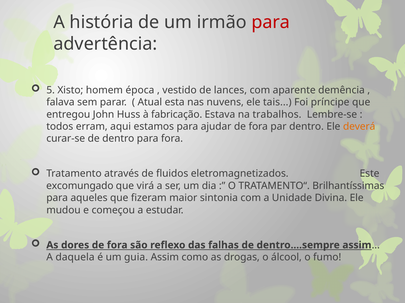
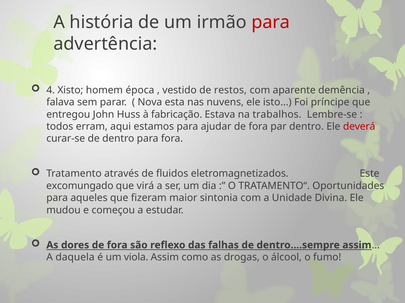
5: 5 -> 4
lances: lances -> restos
Atual: Atual -> Nova
tais: tais -> isto
deverá colour: orange -> red
Brilhantíssimas: Brilhantíssimas -> Oportunidades
guia: guia -> viola
